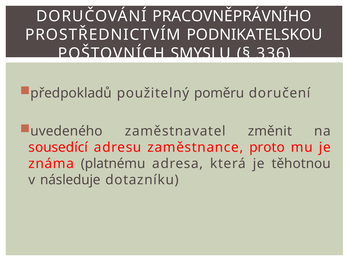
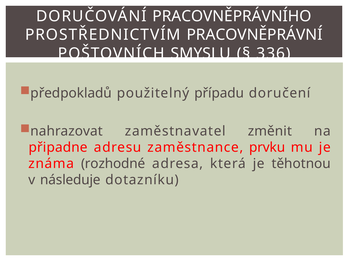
PODNIKATELSKOU: PODNIKATELSKOU -> PRACOVNĚPRÁVNÍ
poměru: poměru -> případu
uvedeného: uvedeného -> nahrazovat
sousedící: sousedící -> připadne
proto: proto -> prvku
platnému: platnému -> rozhodné
